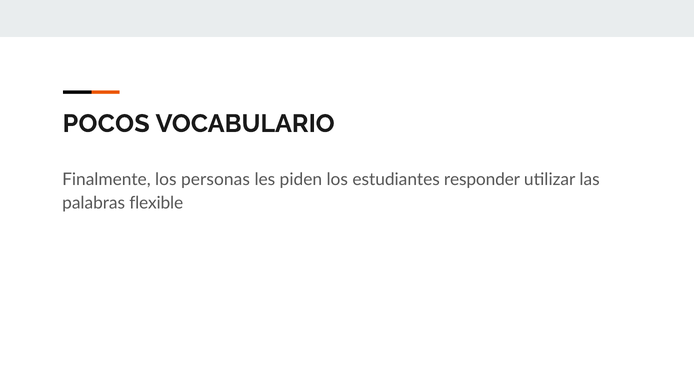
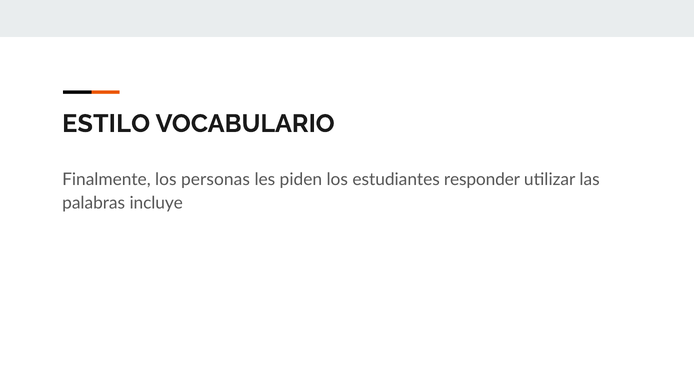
POCOS: POCOS -> ESTILO
flexible: flexible -> incluye
